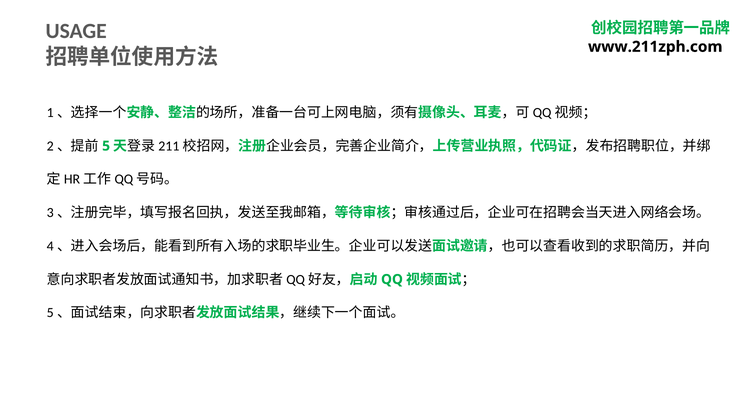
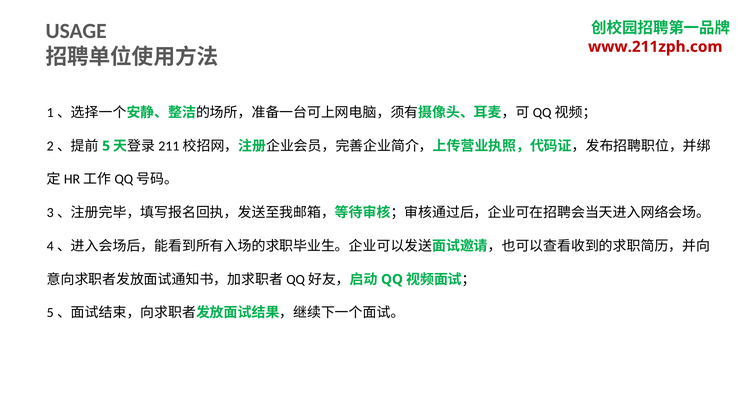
www.211zph.com colour: black -> red
